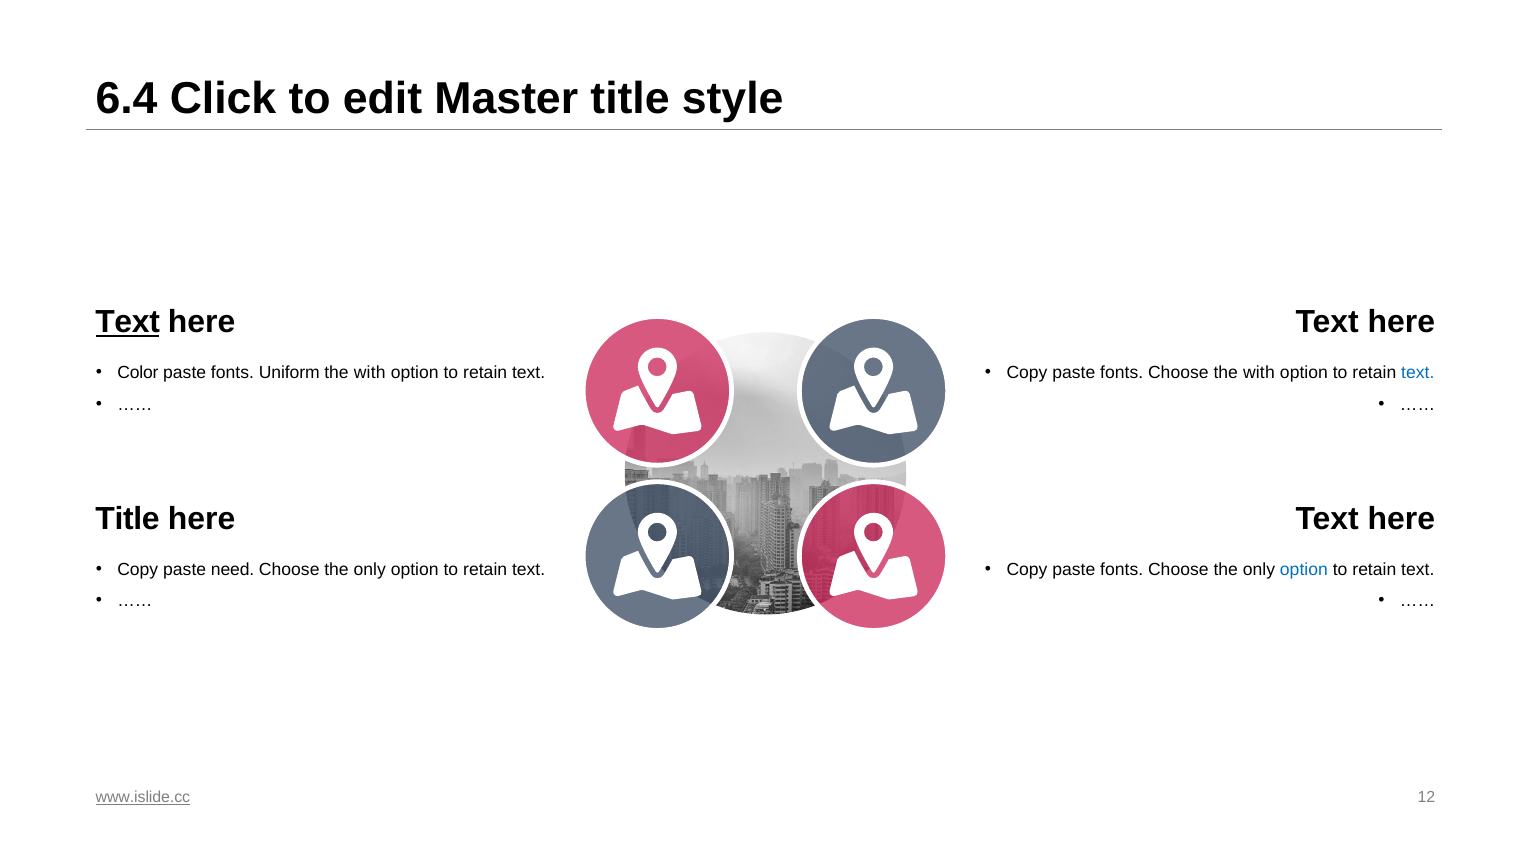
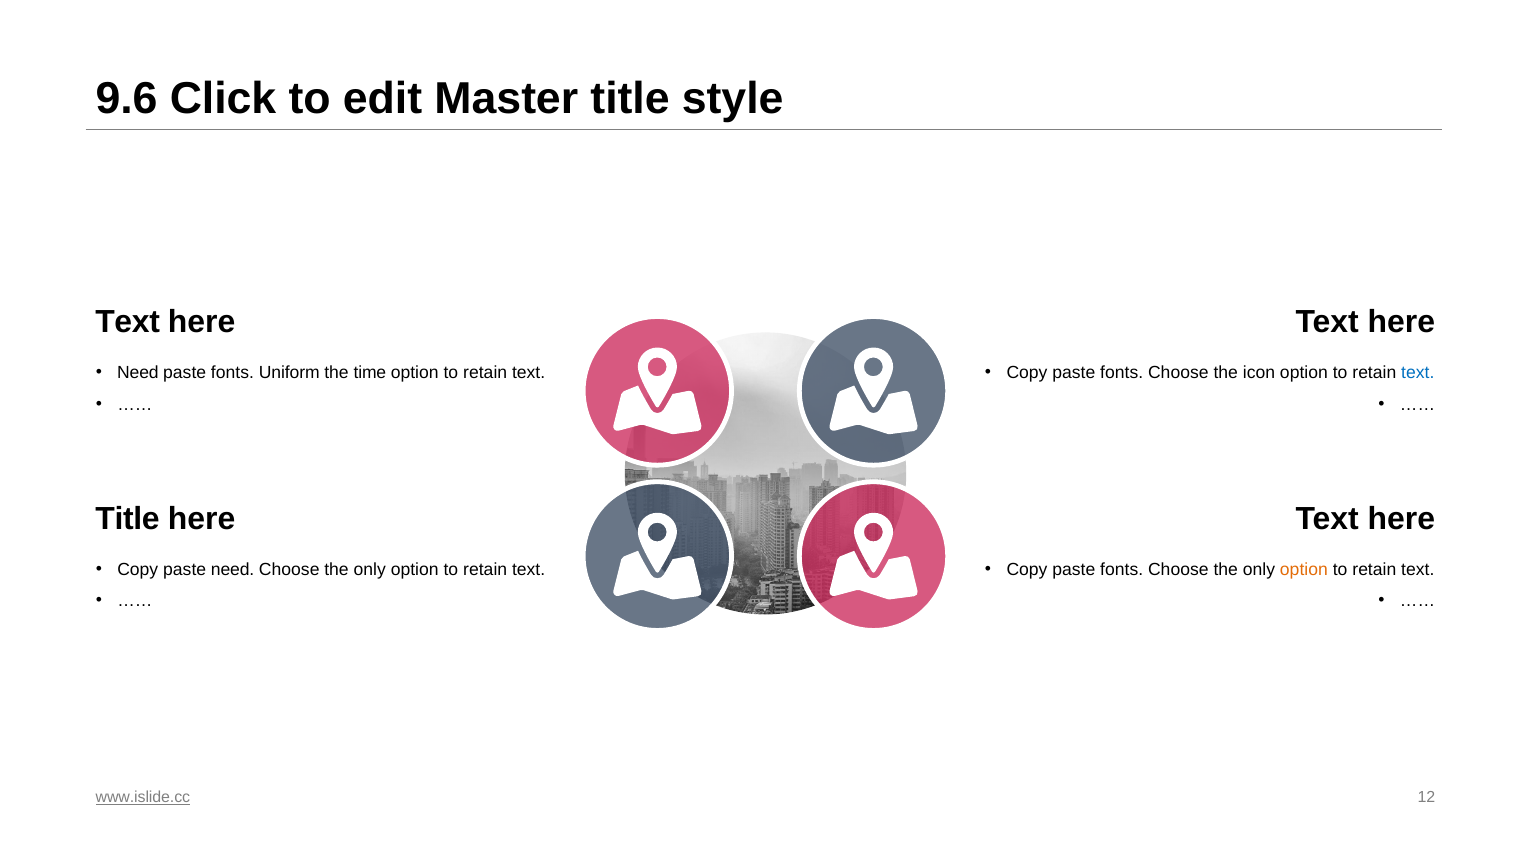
6.4: 6.4 -> 9.6
Text at (128, 322) underline: present -> none
Color at (138, 373): Color -> Need
with at (370, 373): with -> time
Choose the with: with -> icon
option at (1304, 570) colour: blue -> orange
